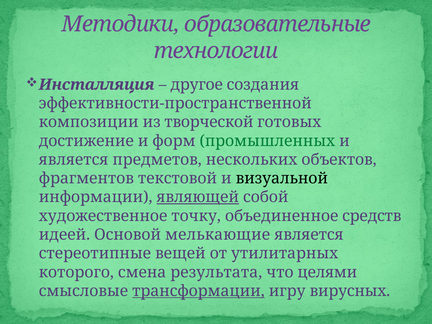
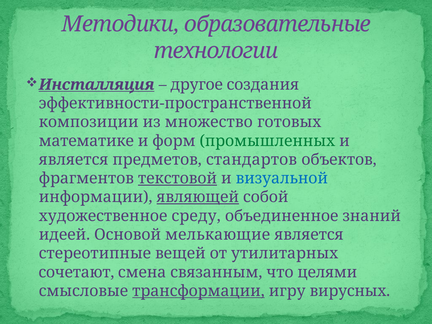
Инсталляция underline: none -> present
творческой: творческой -> множество
достижение: достижение -> математике
нескольких: нескольких -> стандартов
текстовой underline: none -> present
визуальной colour: black -> blue
точку: точку -> среду
средств: средств -> знаний
которого: которого -> сочетают
результата: результата -> связанным
